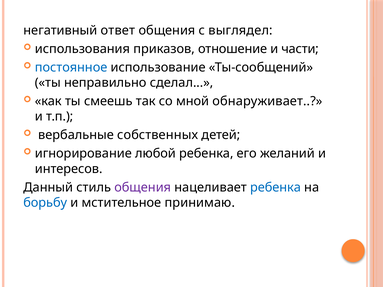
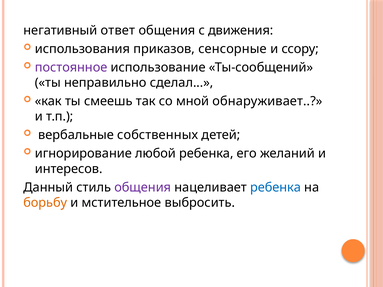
выглядел: выглядел -> движения
отношение: отношение -> сенсорные
части: части -> ссору
постоянное colour: blue -> purple
борьбу colour: blue -> orange
принимаю: принимаю -> выбросить
